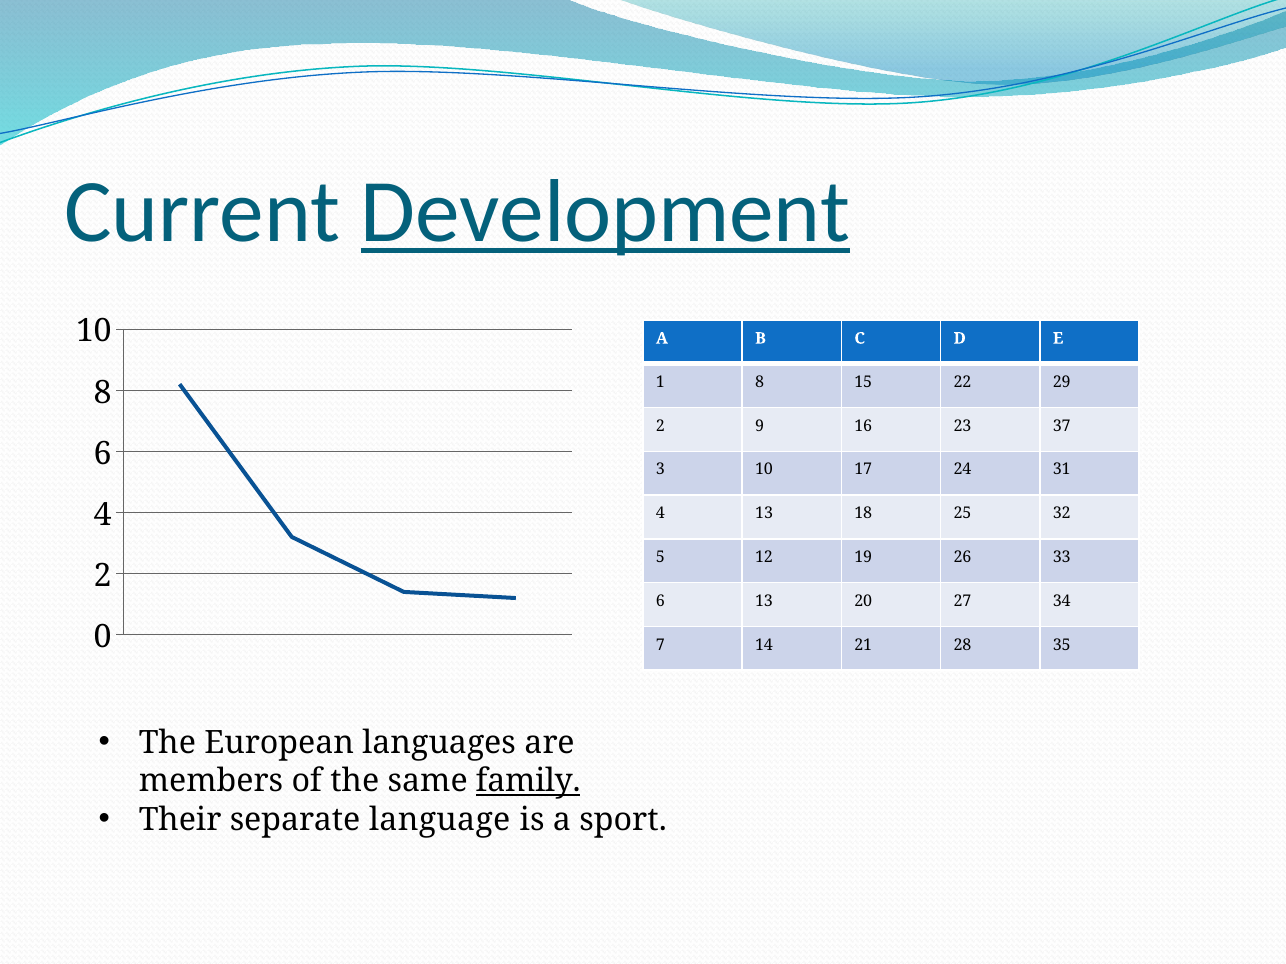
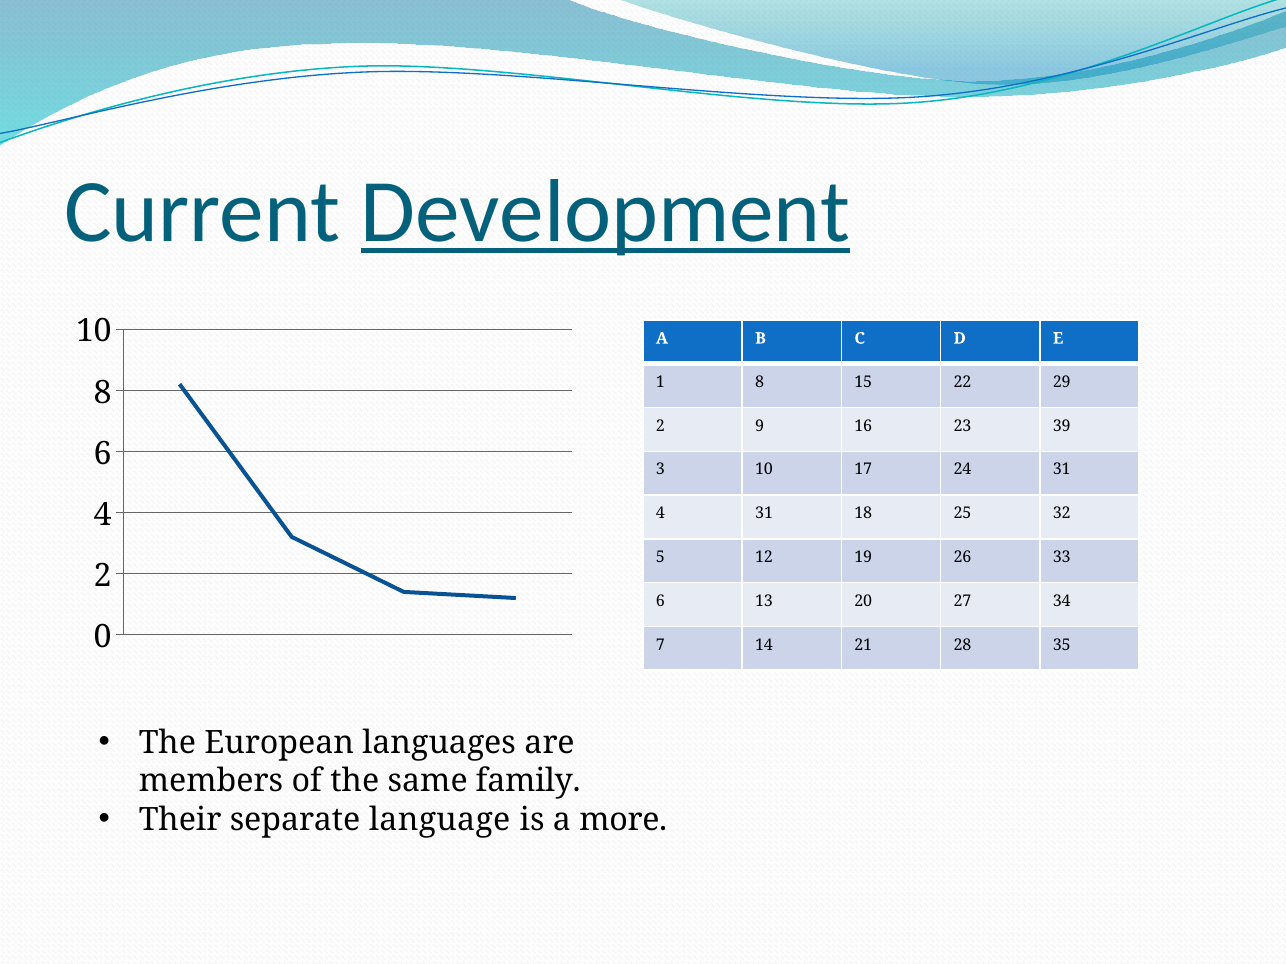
37: 37 -> 39
4 13: 13 -> 31
family underline: present -> none
sport: sport -> more
